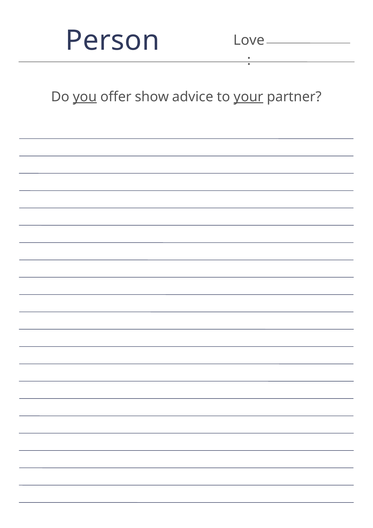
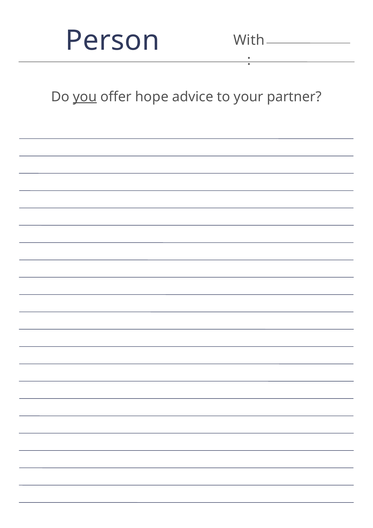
Love: Love -> With
show: show -> hope
your underline: present -> none
